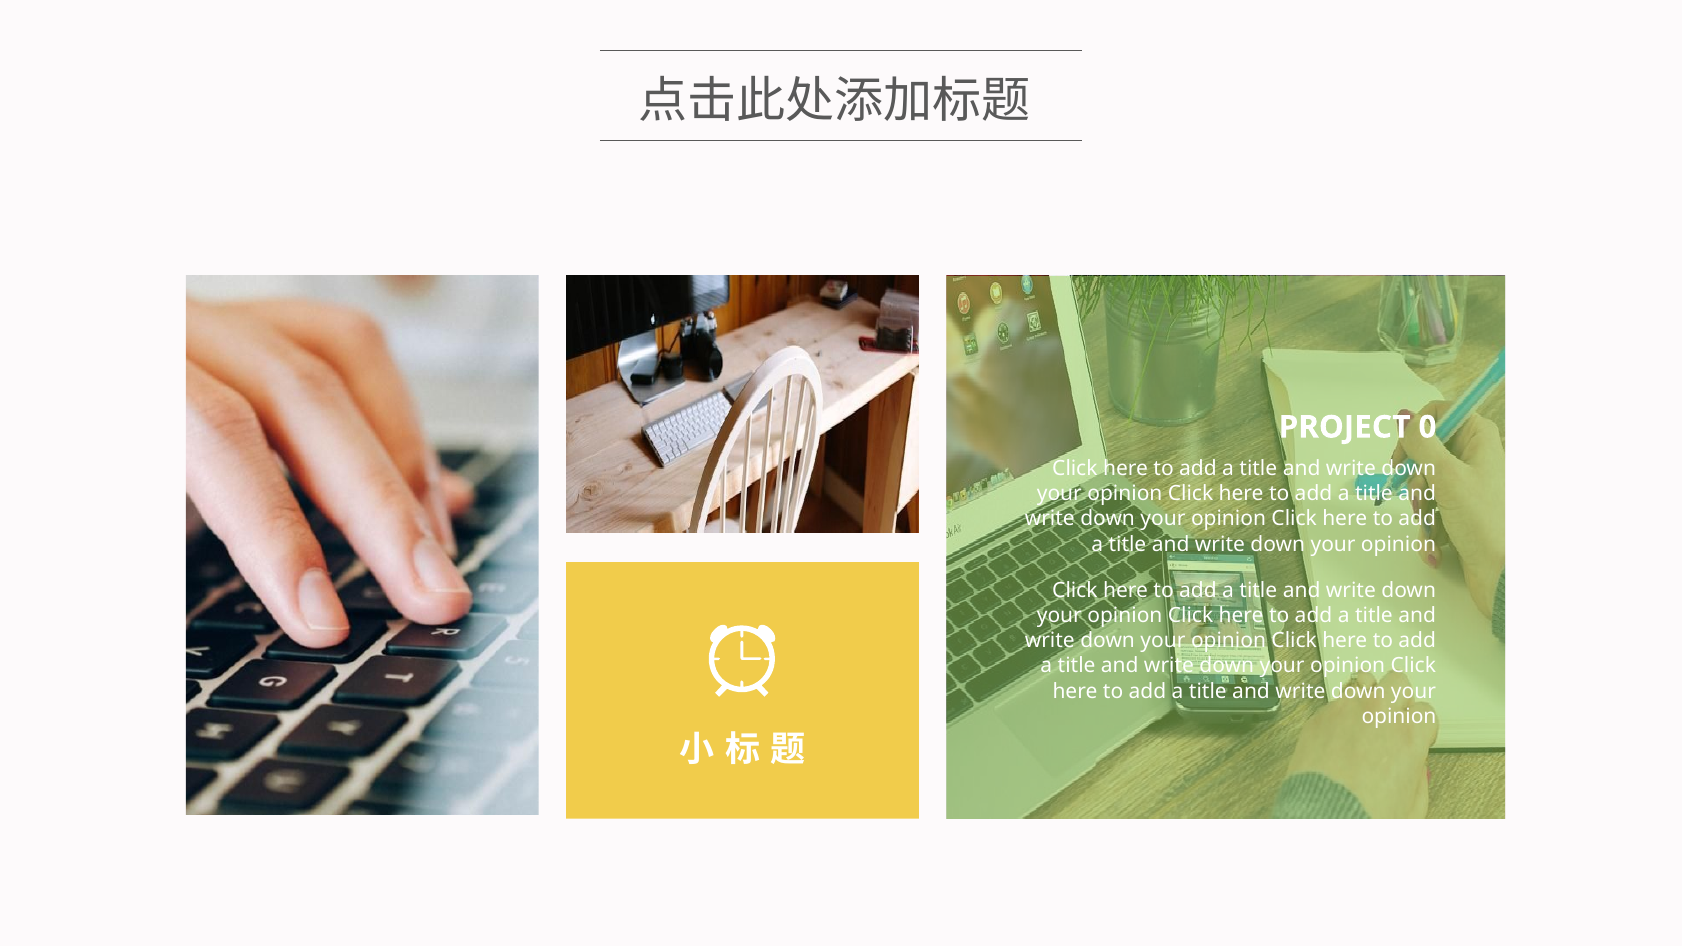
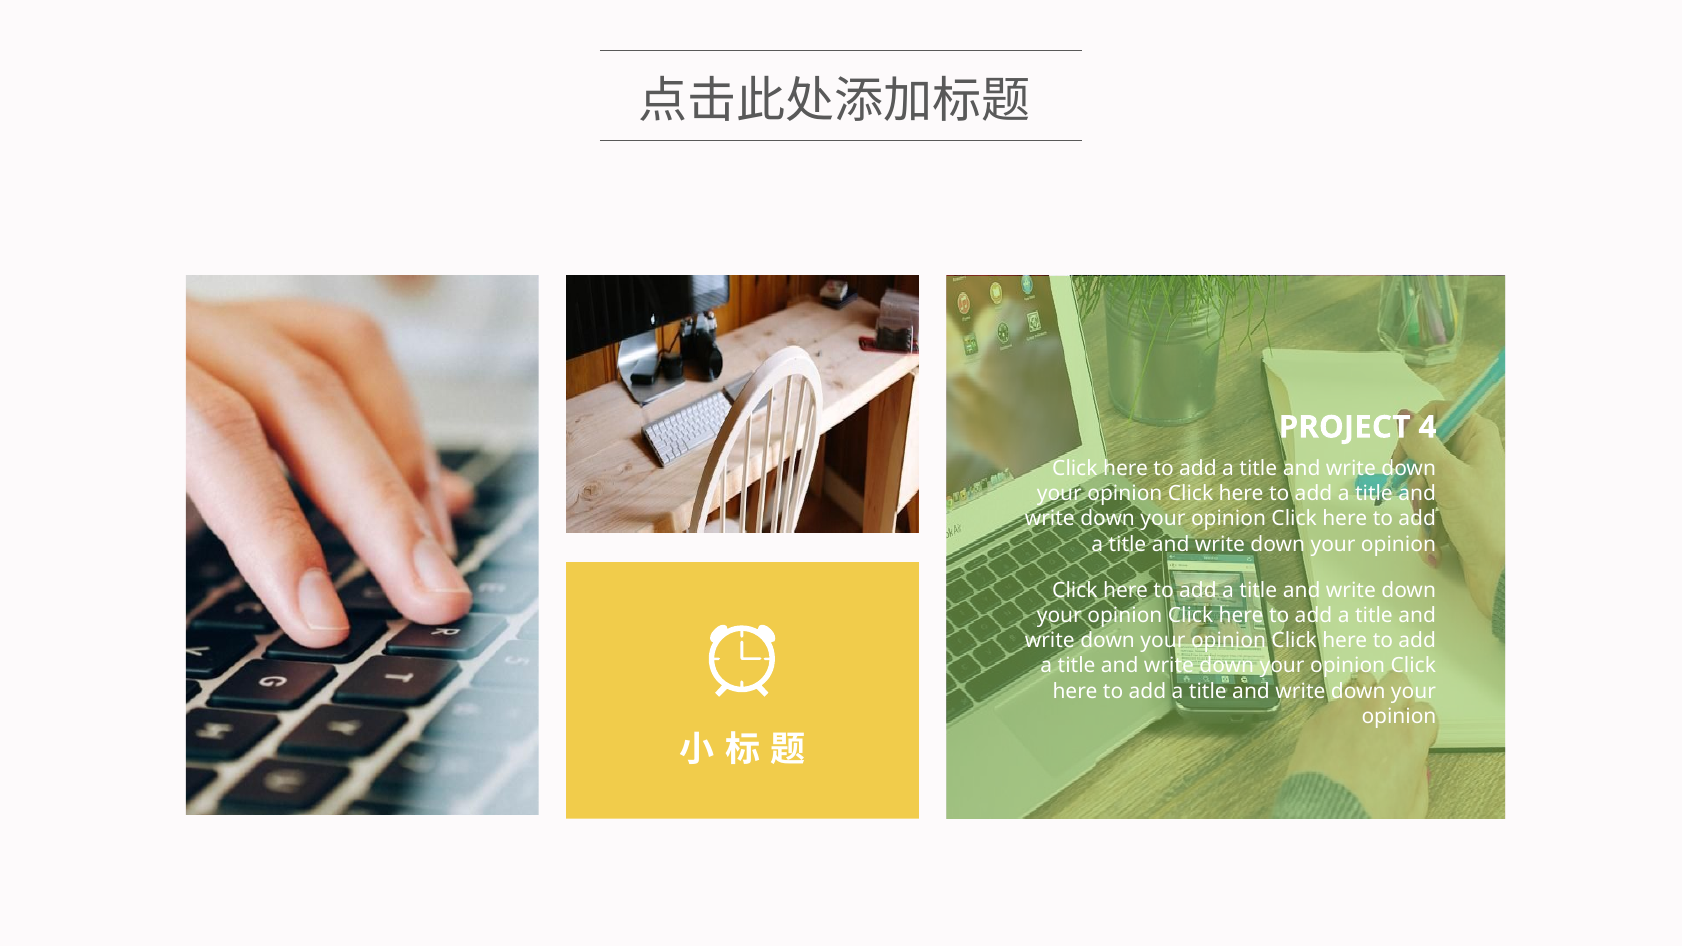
0: 0 -> 4
